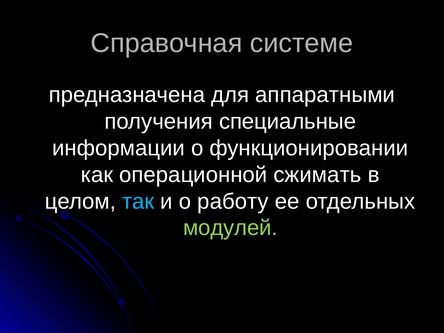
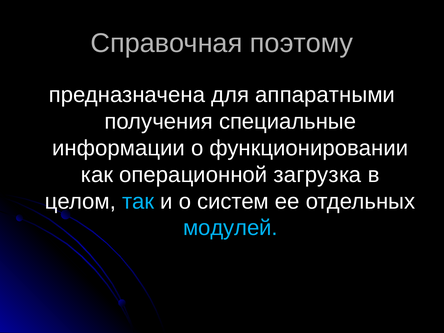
системе: системе -> поэтому
сжимать: сжимать -> загрузка
работу: работу -> систем
модулей colour: light green -> light blue
